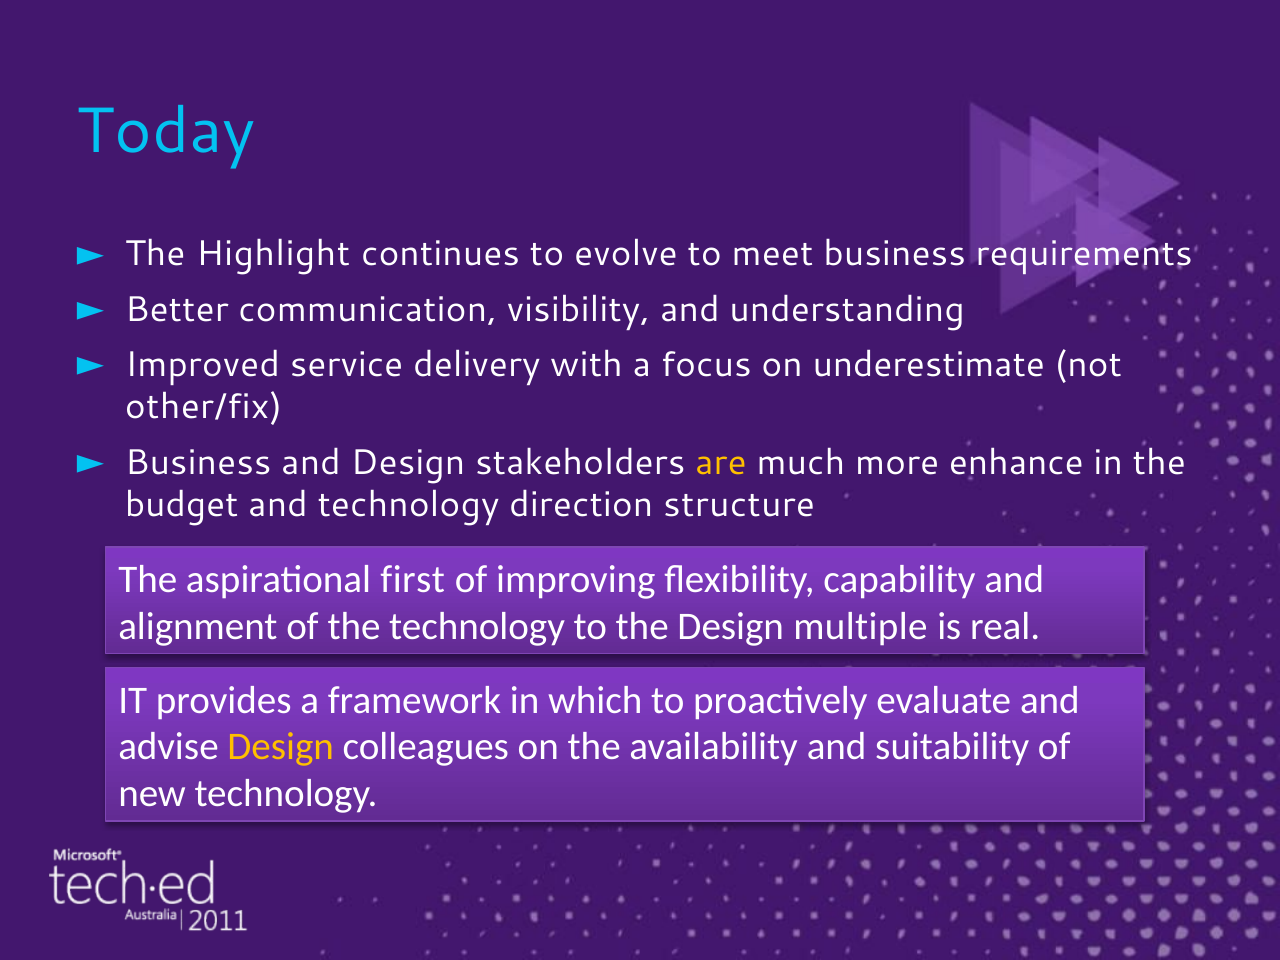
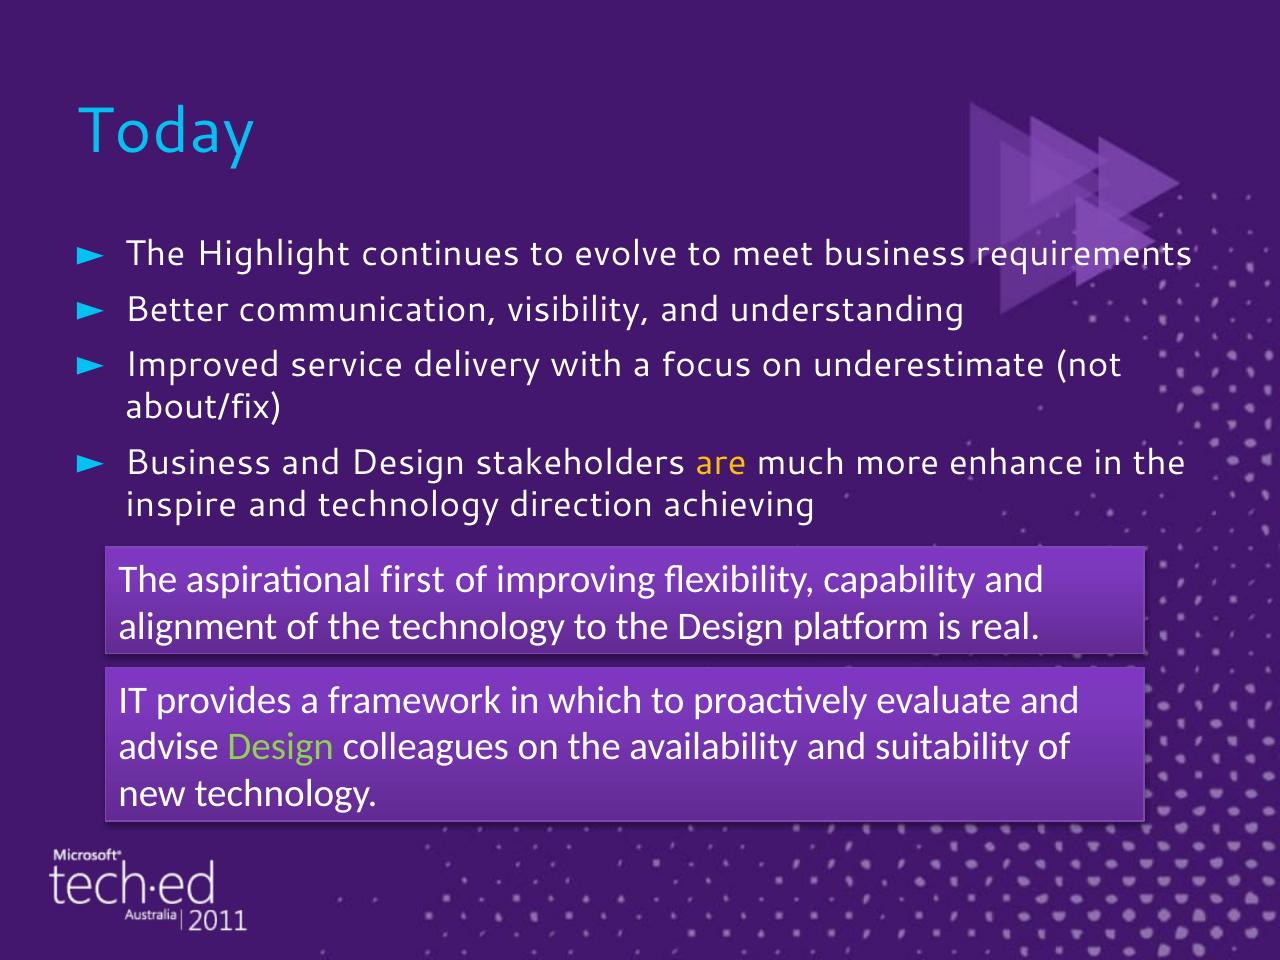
other/fix: other/fix -> about/fix
budget: budget -> inspire
structure: structure -> achieving
multiple: multiple -> platform
Design at (281, 747) colour: yellow -> light green
